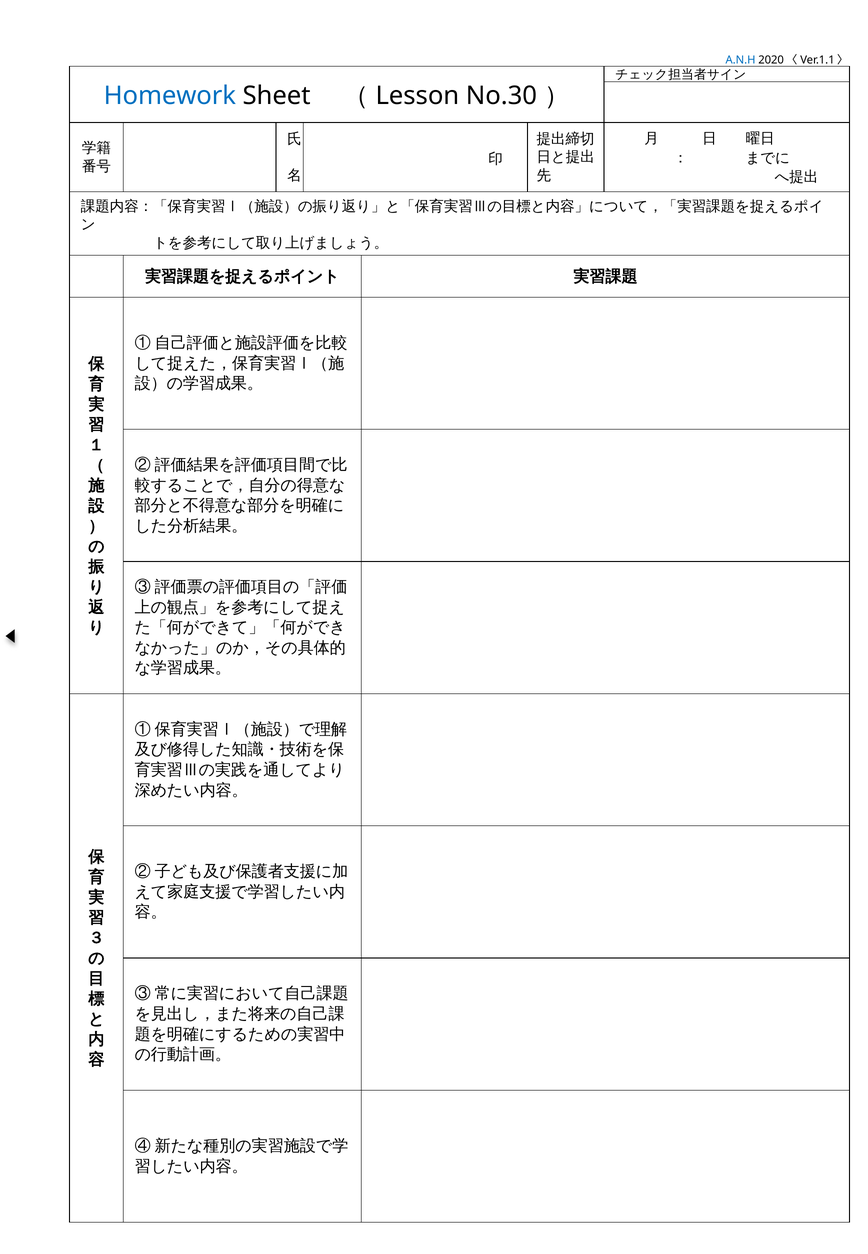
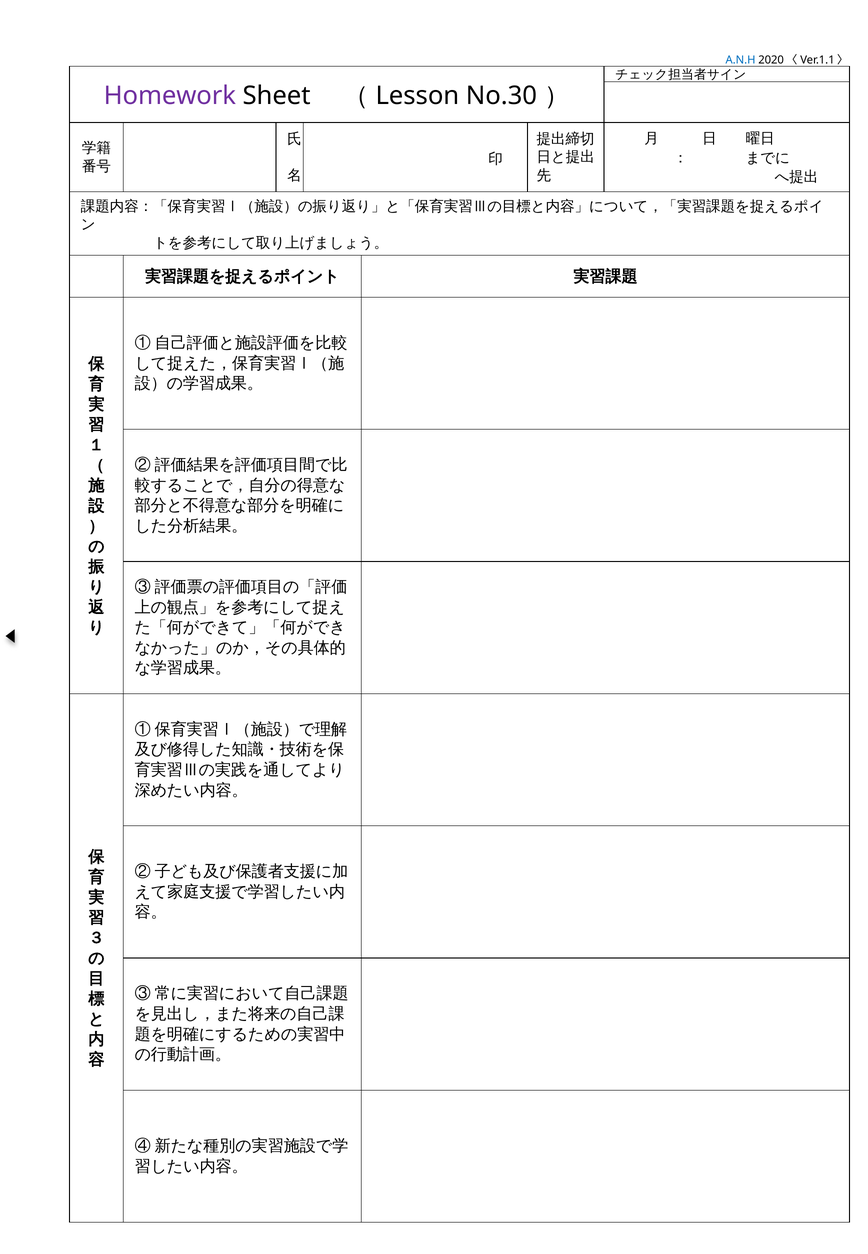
Homework colour: blue -> purple
